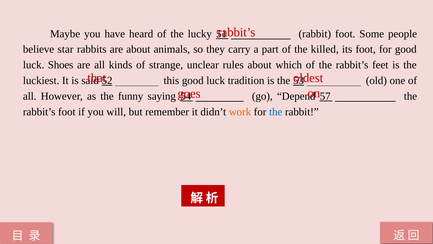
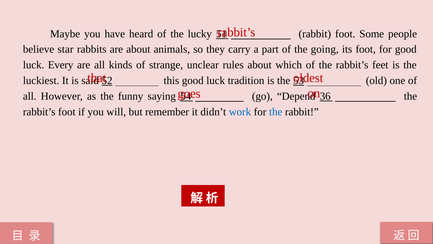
killed: killed -> going
Shoes: Shoes -> Every
57: 57 -> 36
work colour: orange -> blue
